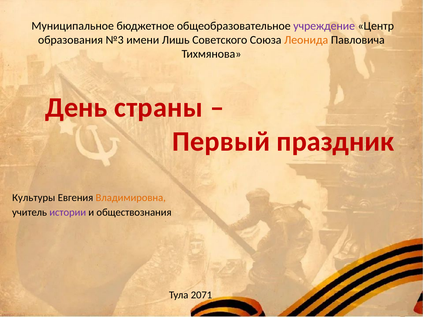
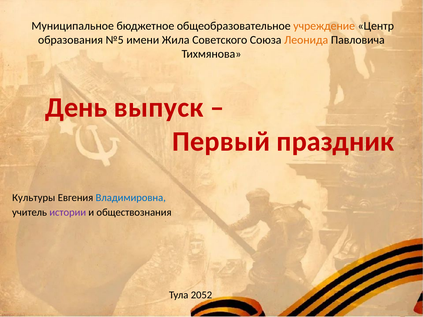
учреждение colour: purple -> orange
№3: №3 -> №5
Лишь: Лишь -> Жила
страны: страны -> выпуск
Владимировна colour: orange -> blue
2071: 2071 -> 2052
